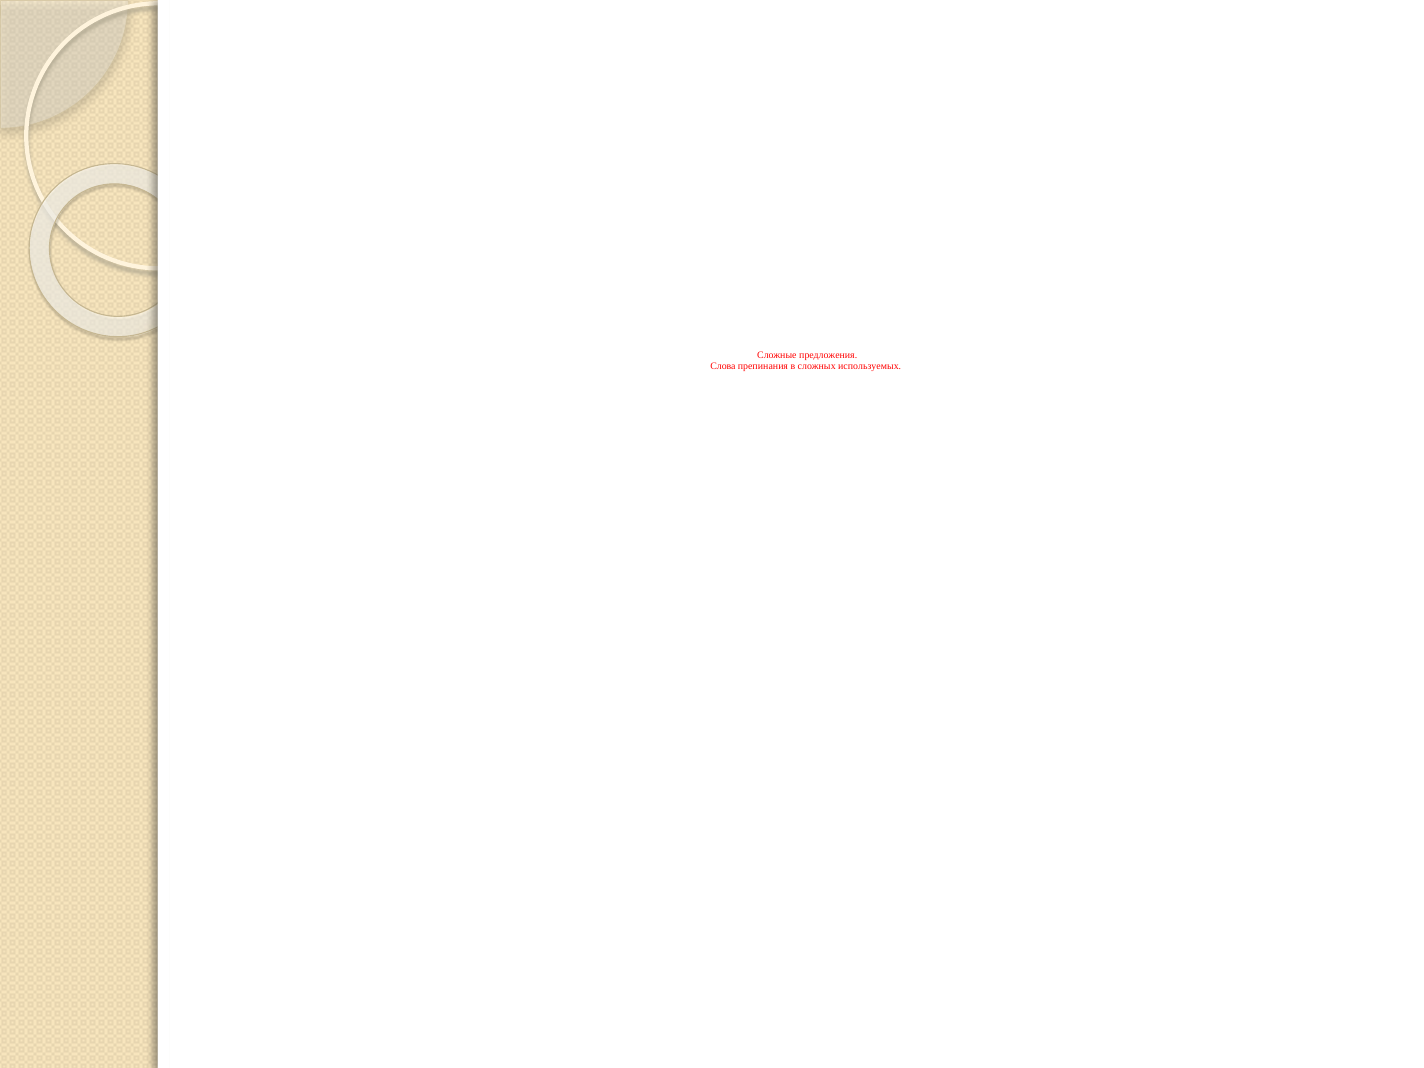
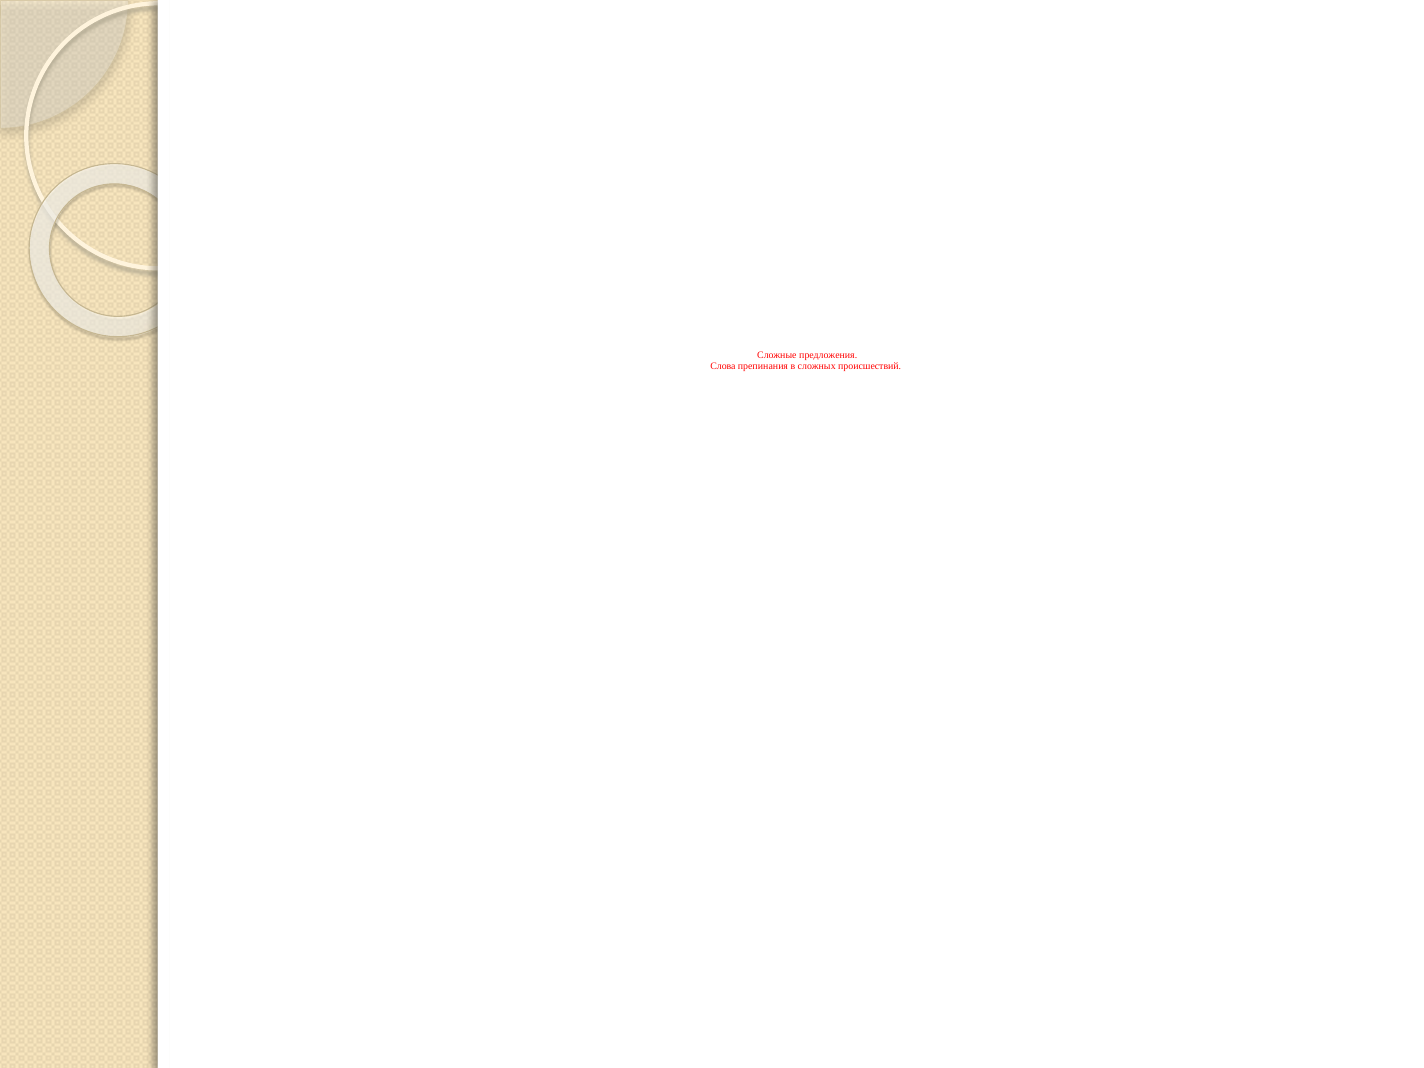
используемых: используемых -> происшествий
